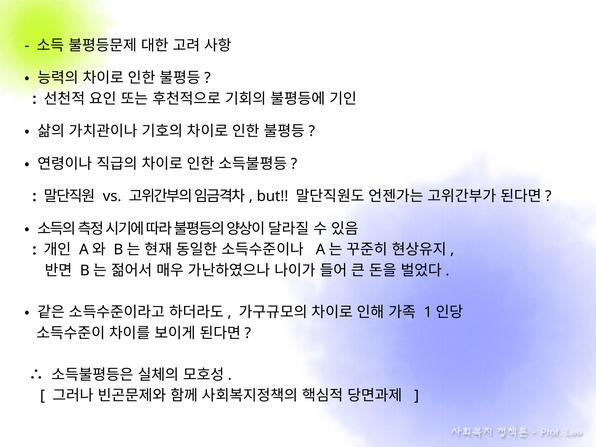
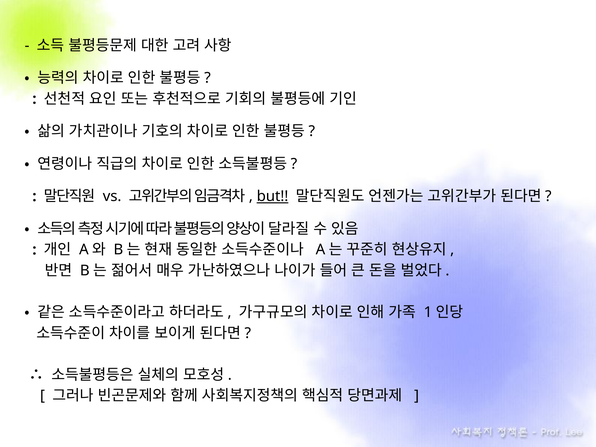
but underline: none -> present
